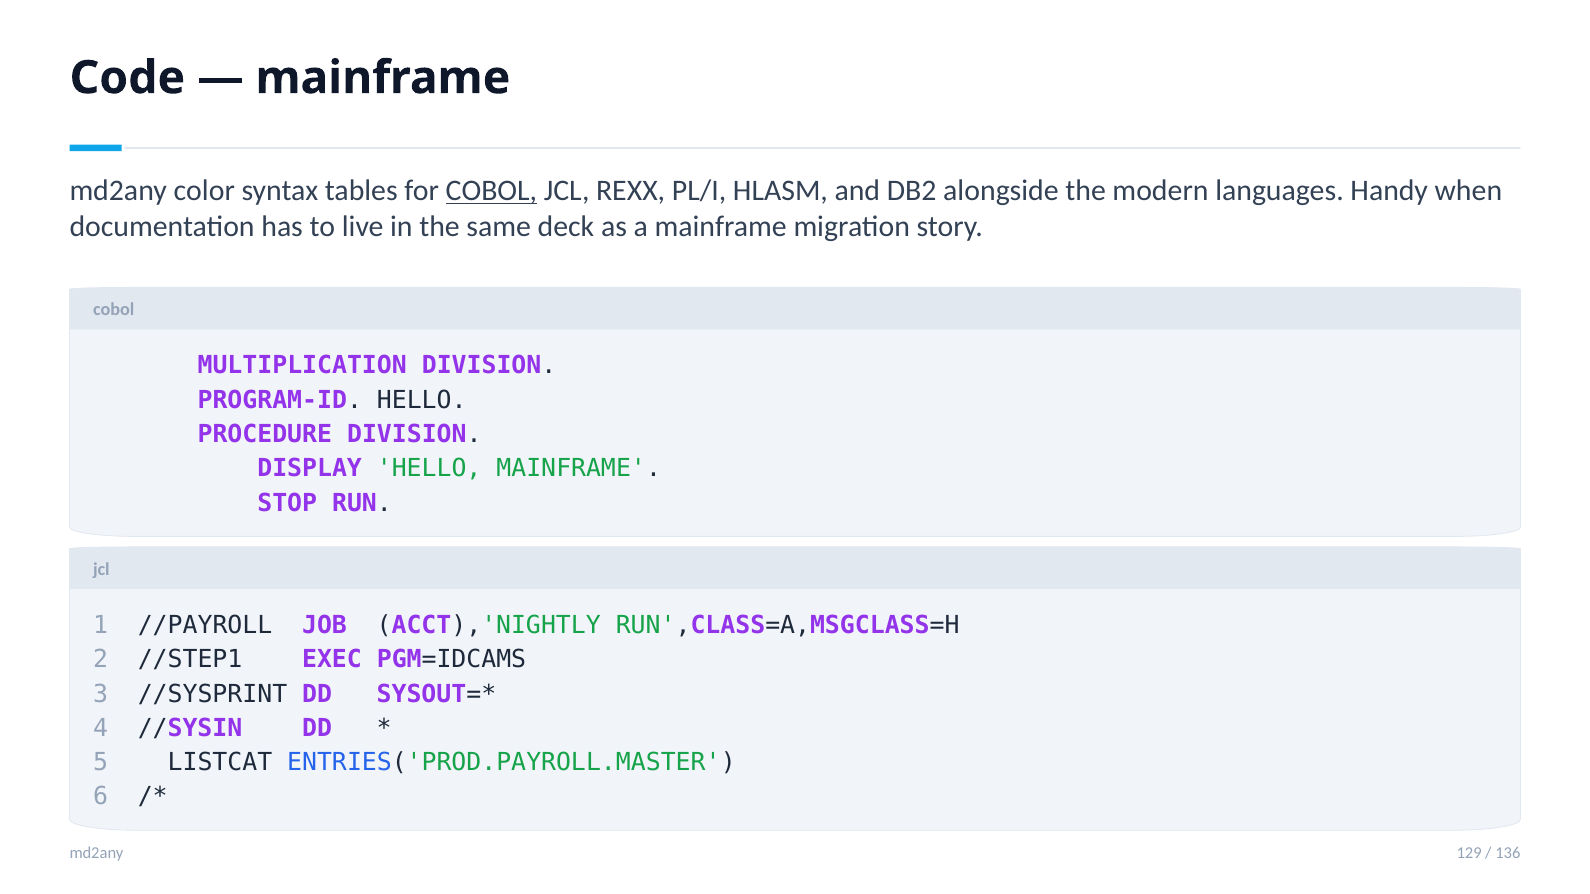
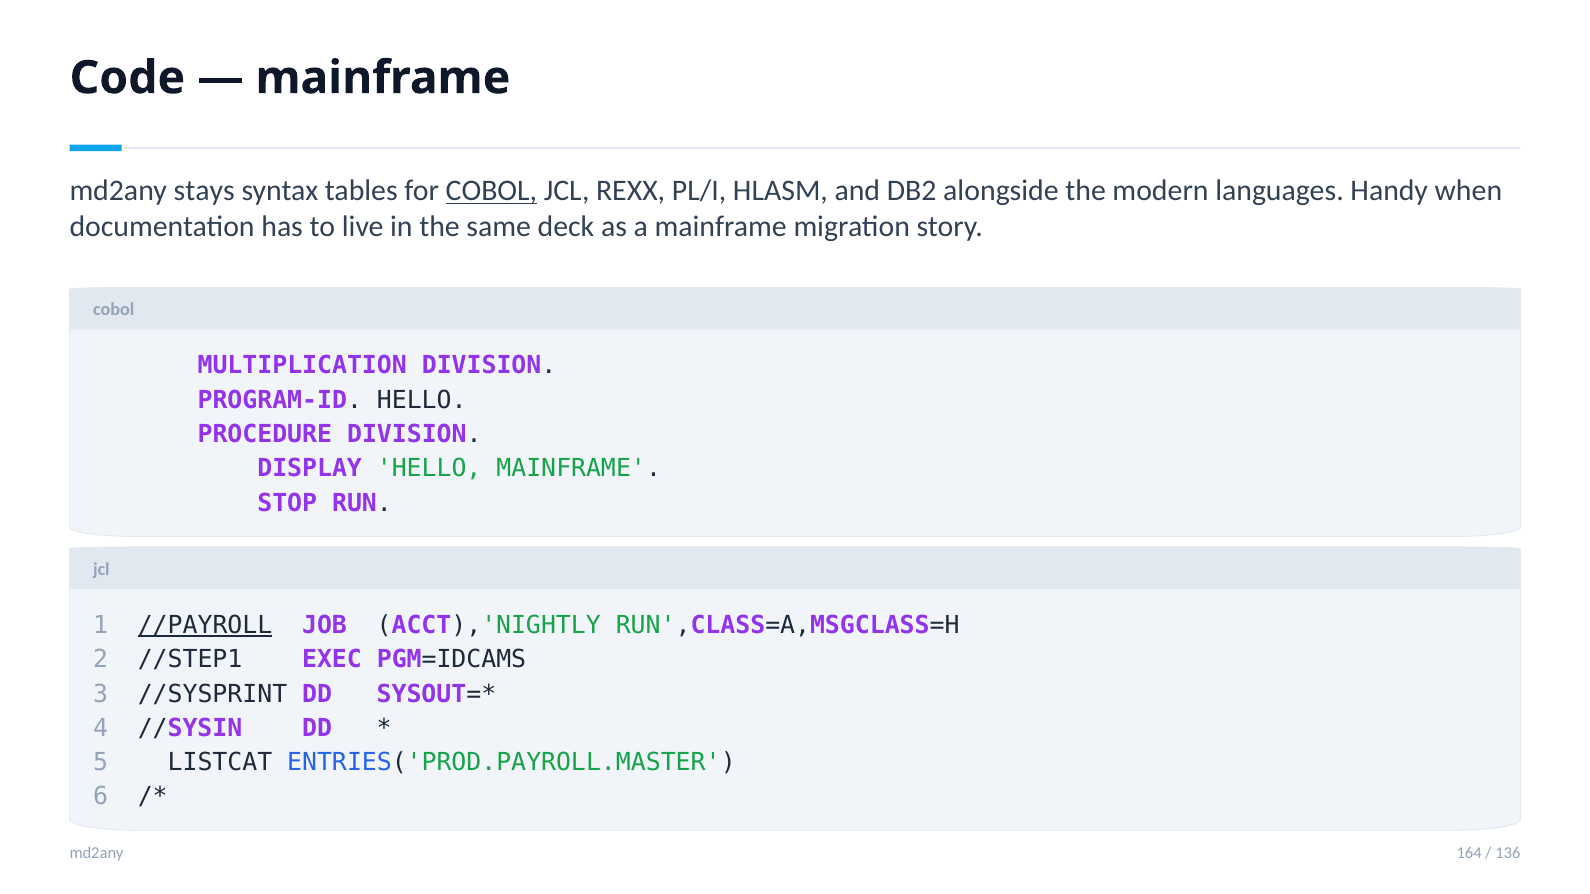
color: color -> stays
//PAYROLL underline: none -> present
129: 129 -> 164
